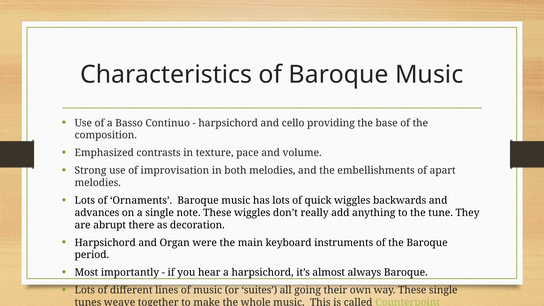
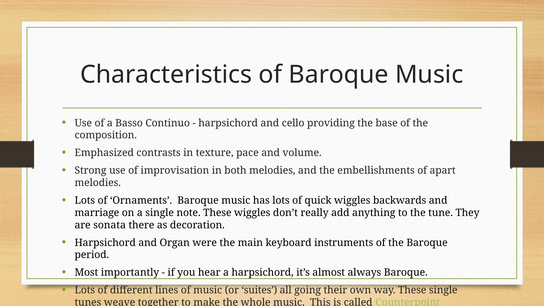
advances: advances -> marriage
abrupt: abrupt -> sonata
